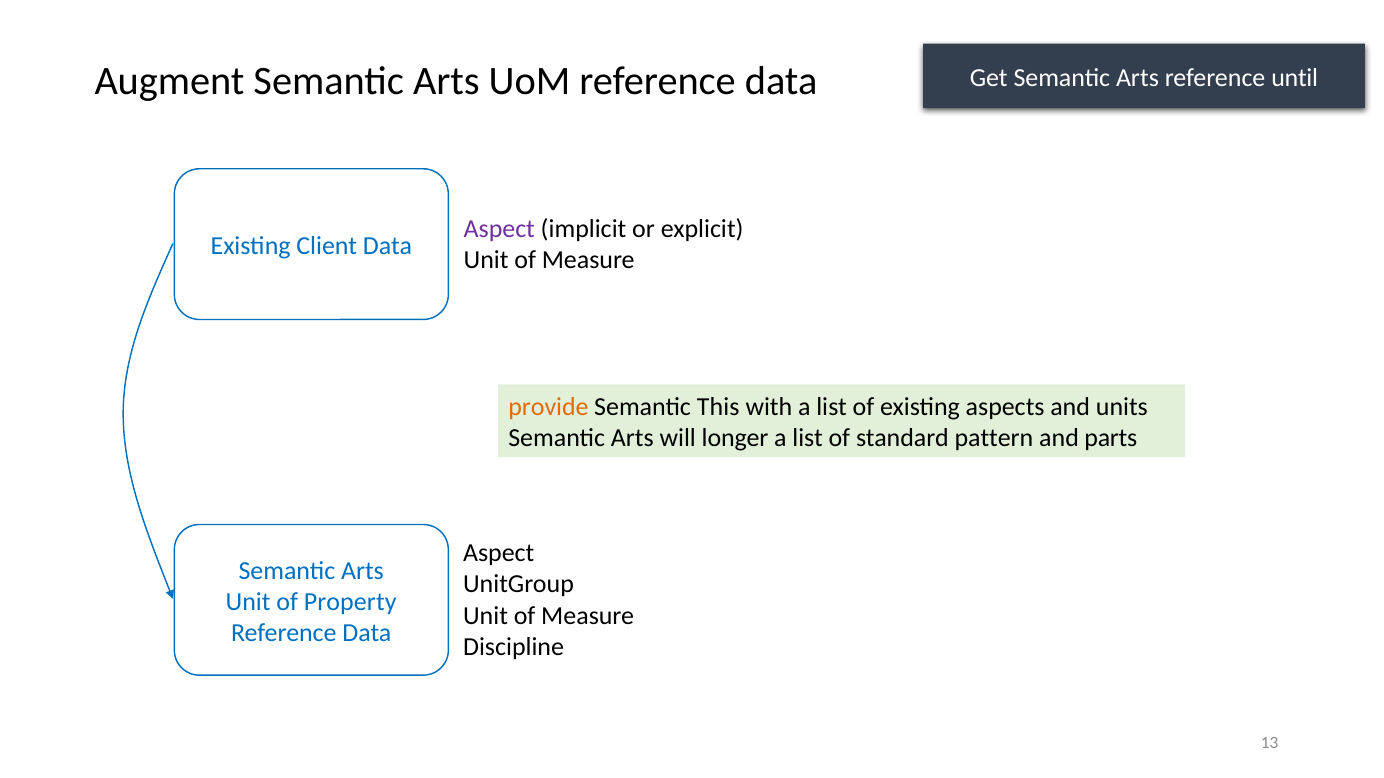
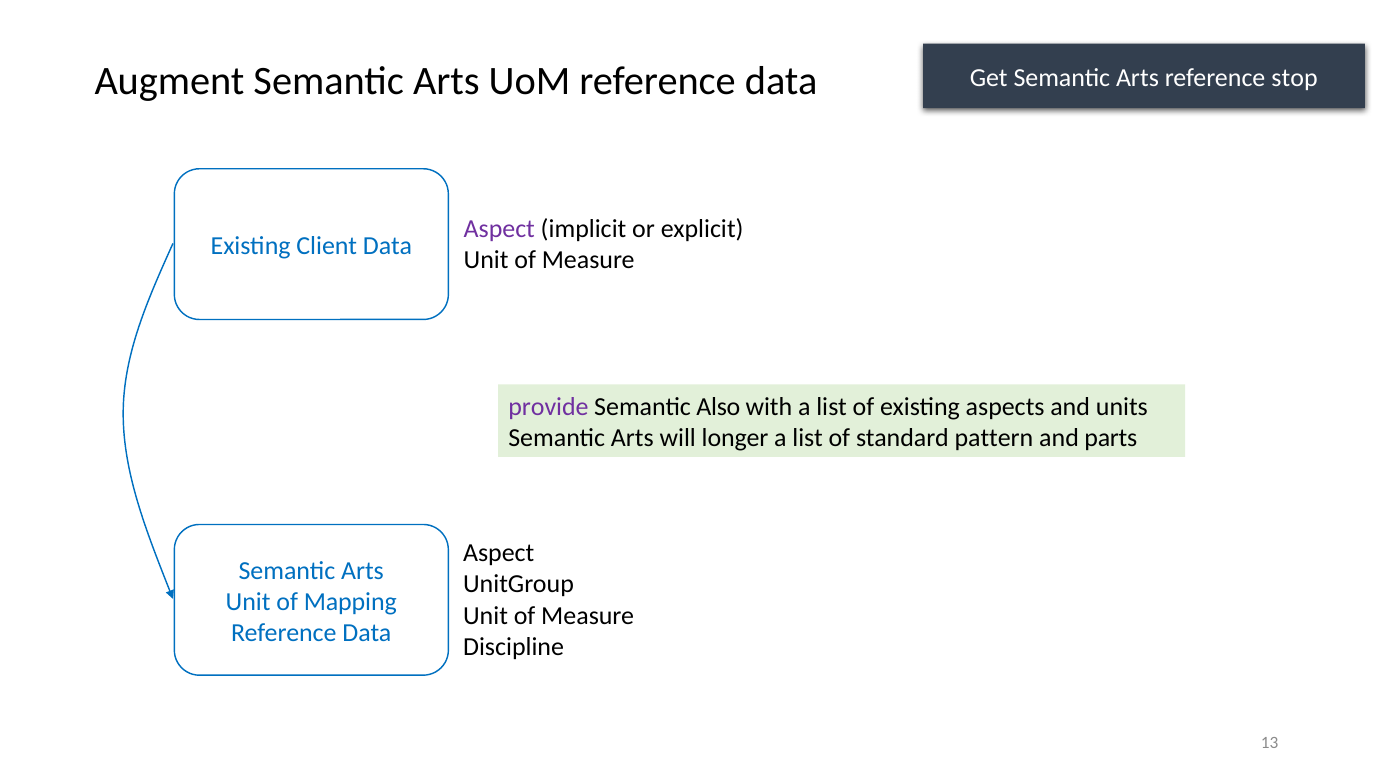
until: until -> stop
provide colour: orange -> purple
This: This -> Also
Property: Property -> Mapping
